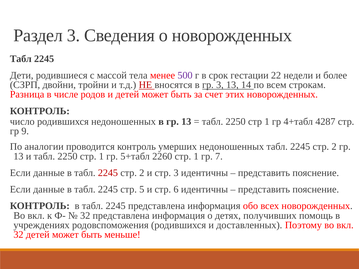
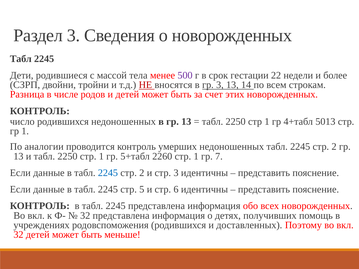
4287: 4287 -> 5013
гр 9: 9 -> 1
2245 at (108, 173) colour: red -> blue
